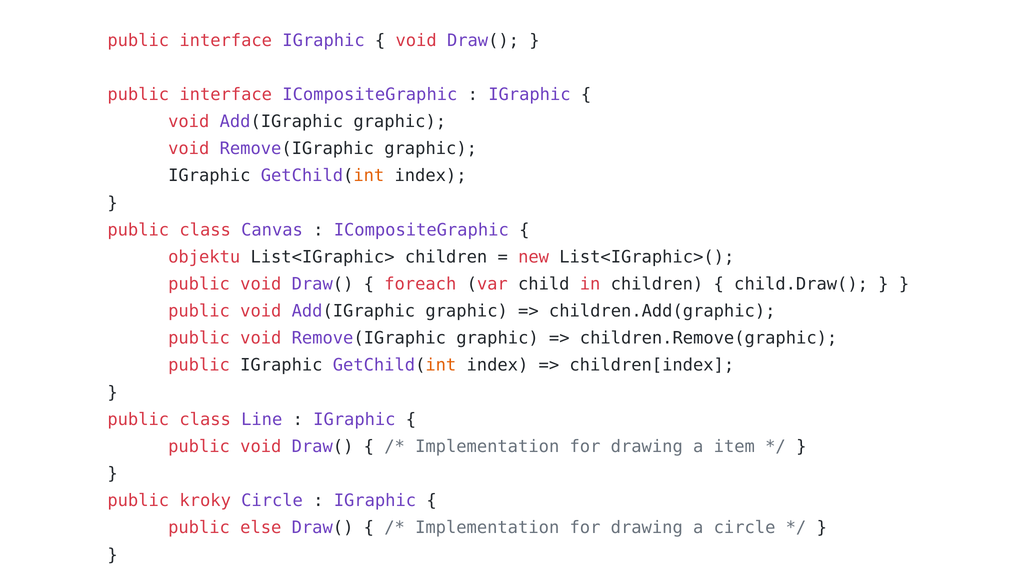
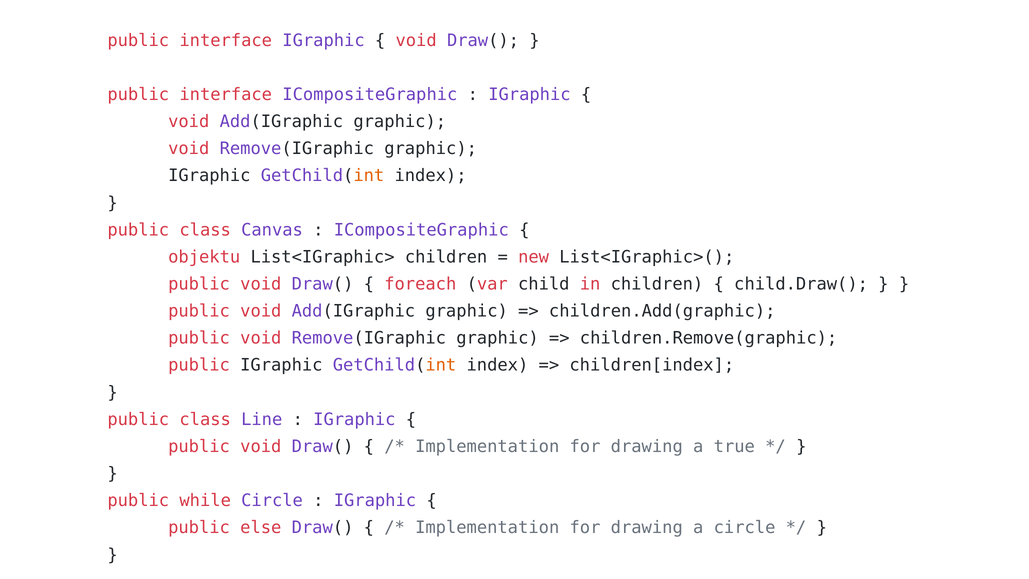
item: item -> true
kroky: kroky -> while
